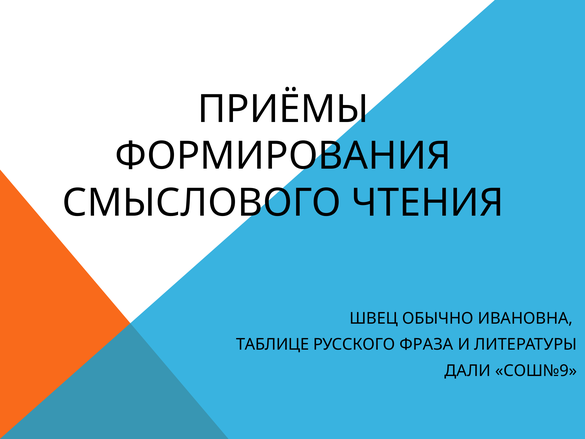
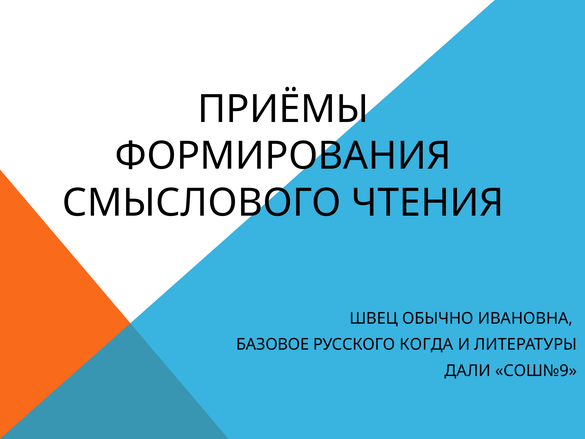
ТАБЛИЦЕ: ТАБЛИЦЕ -> БАЗОВОЕ
ФРАЗА: ФРАЗА -> КОГДА
